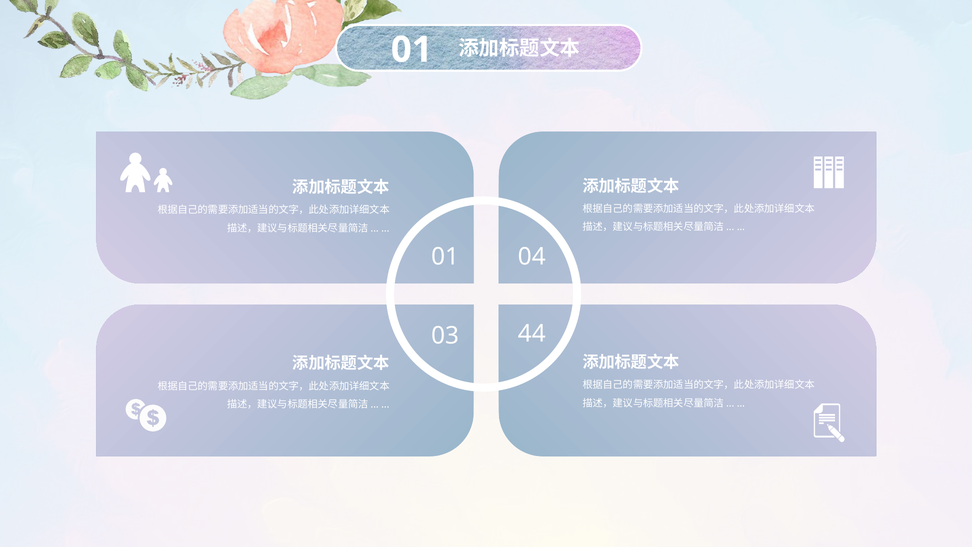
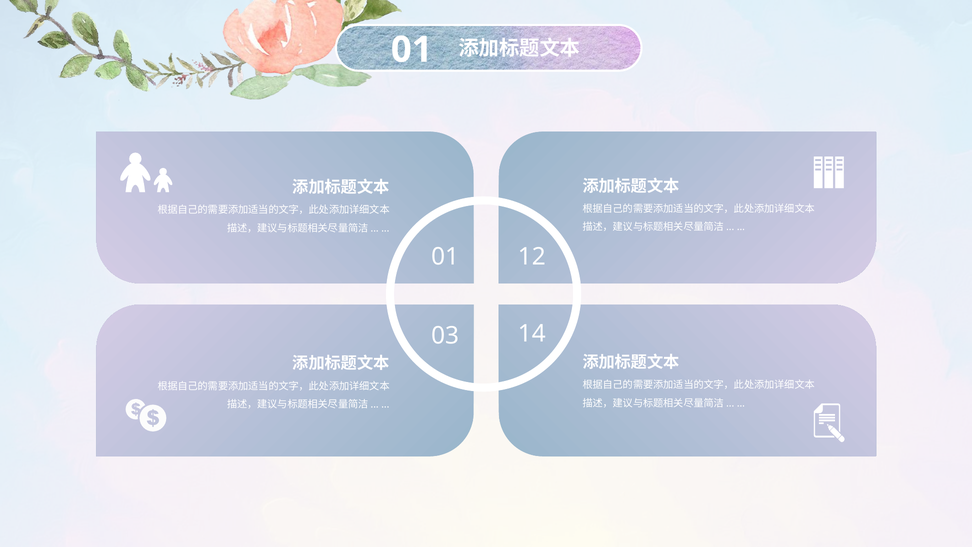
04: 04 -> 12
44: 44 -> 14
